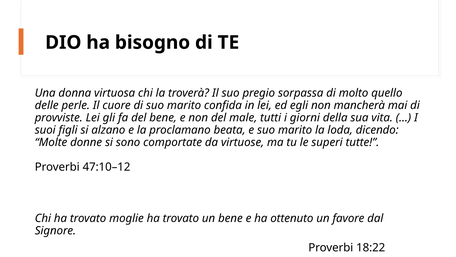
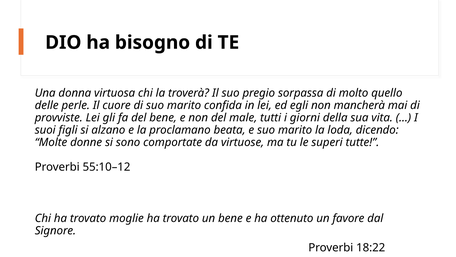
47:10–12: 47:10–12 -> 55:10–12
